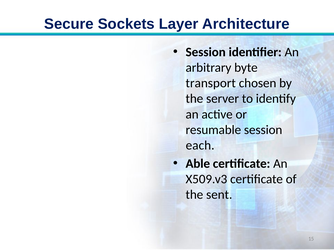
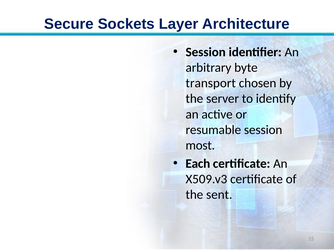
each: each -> most
Able: Able -> Each
